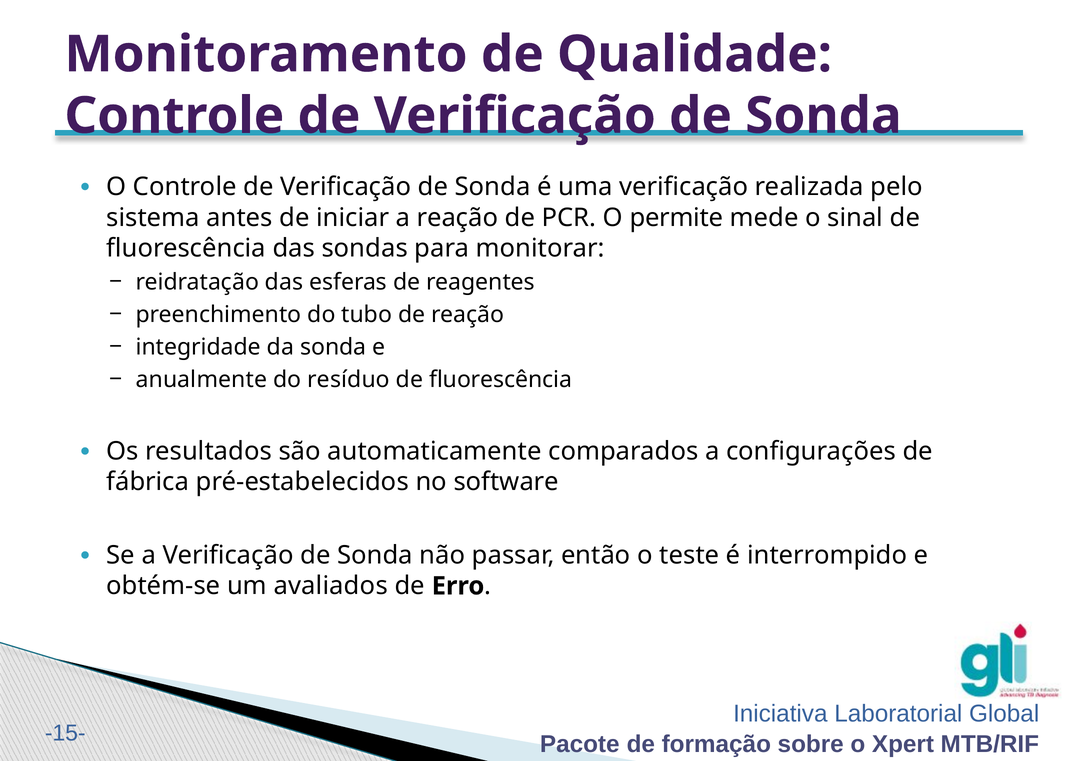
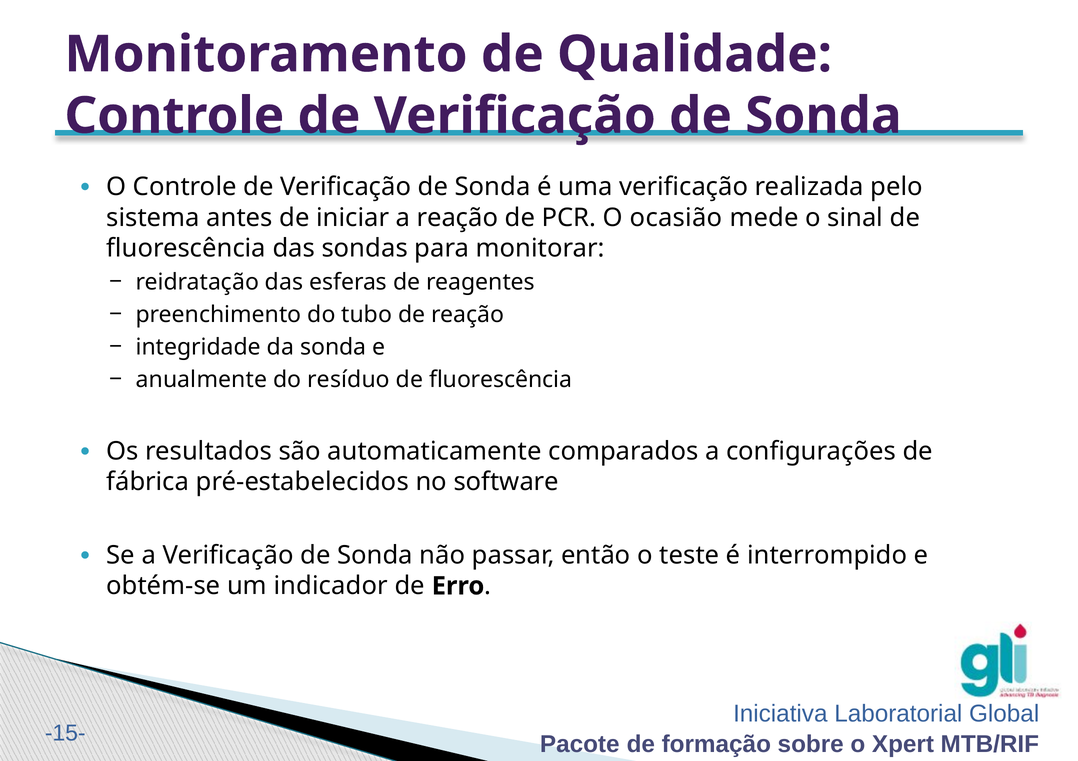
permite: permite -> ocasião
avaliados: avaliados -> indicador
